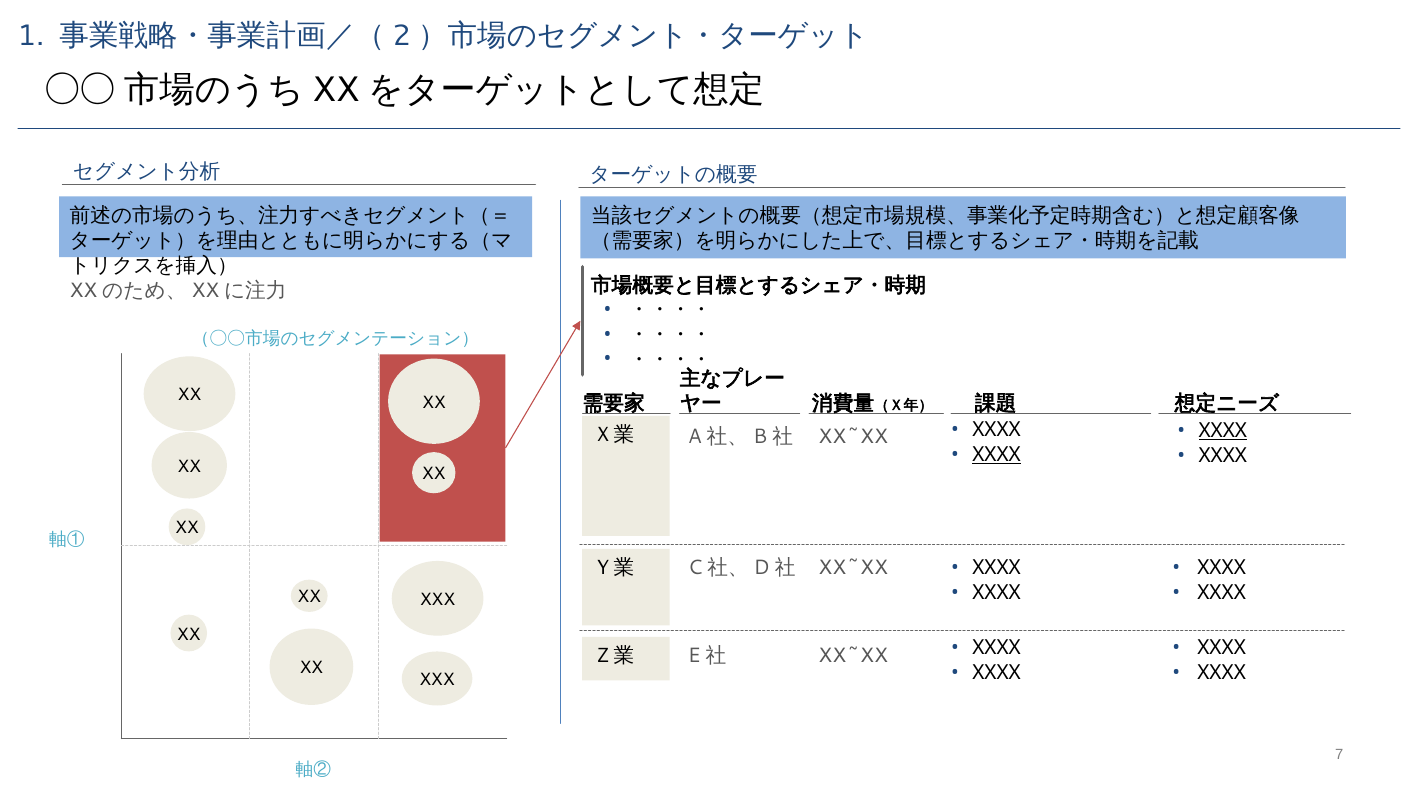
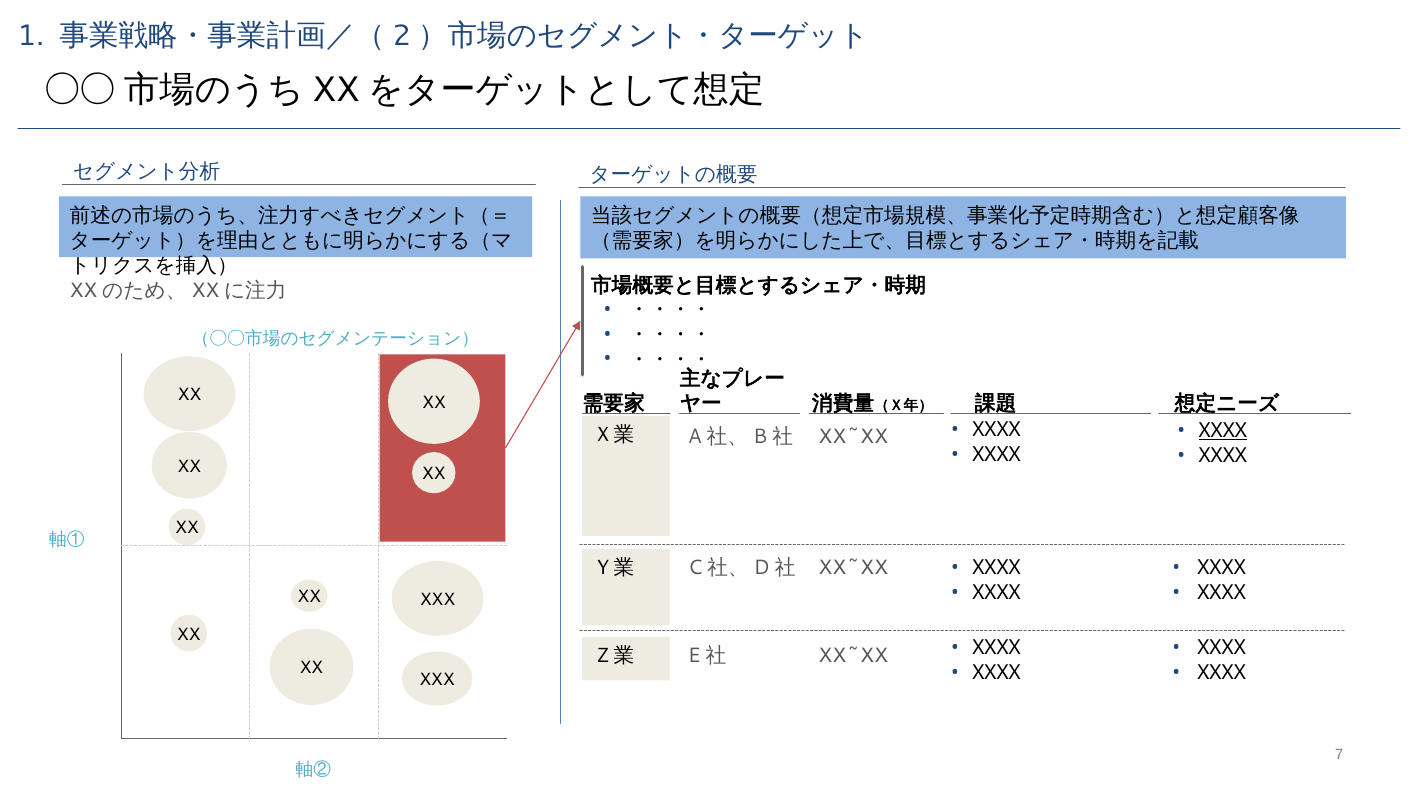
XXXX at (997, 455) underline: present -> none
